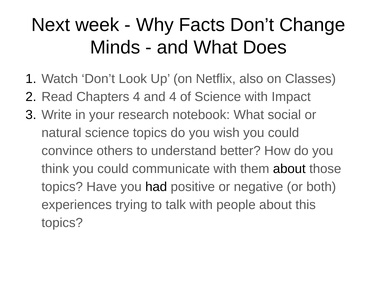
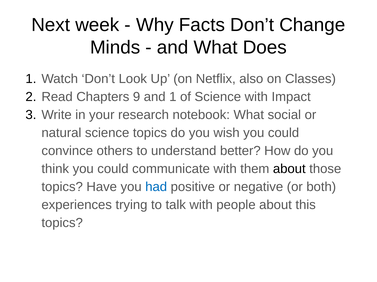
Chapters 4: 4 -> 9
and 4: 4 -> 1
had colour: black -> blue
